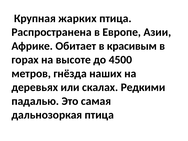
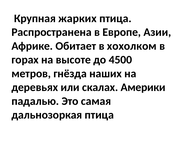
красивым: красивым -> хохолком
Редкими: Редкими -> Америки
